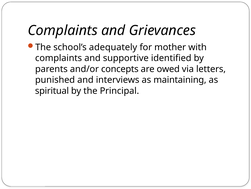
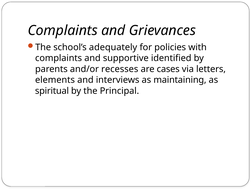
mother: mother -> policies
concepts: concepts -> recesses
owed: owed -> cases
punished: punished -> elements
